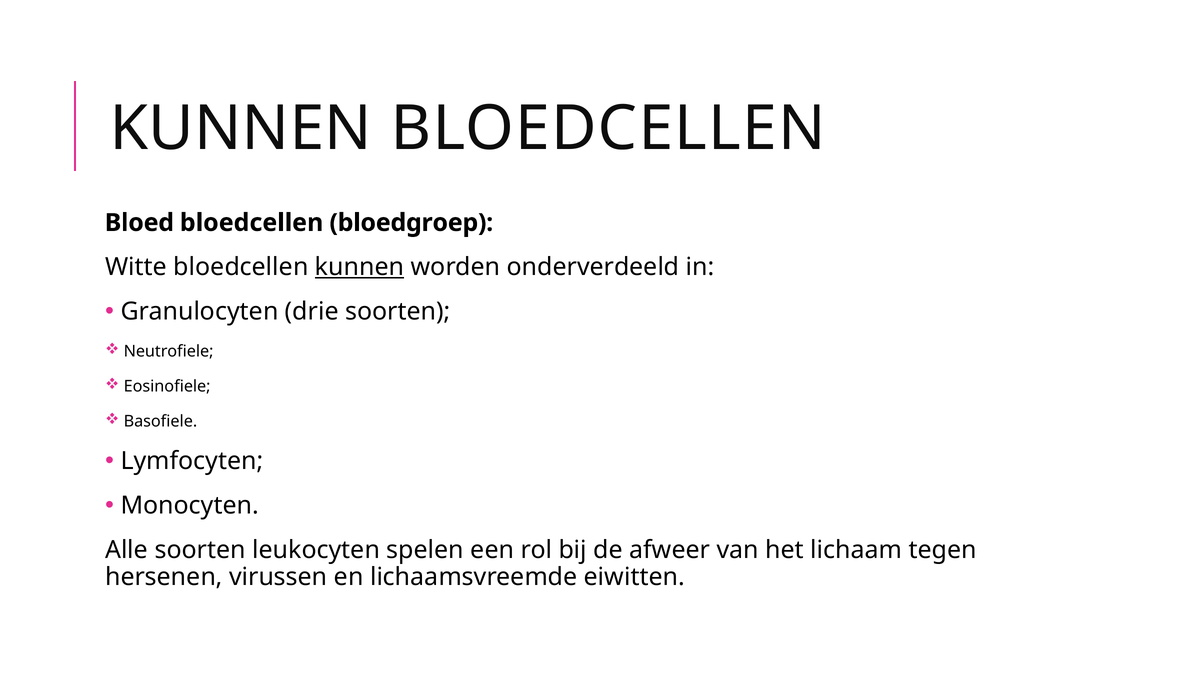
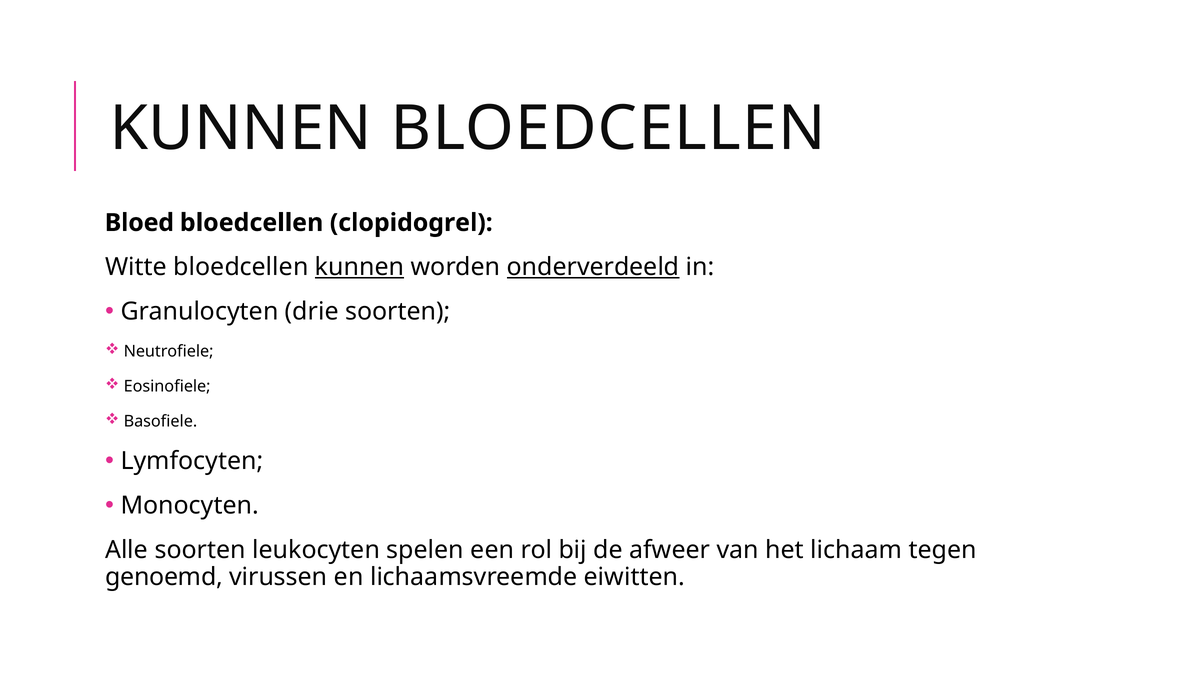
bloedgroep: bloedgroep -> clopidogrel
onderverdeeld underline: none -> present
hersenen: hersenen -> genoemd
